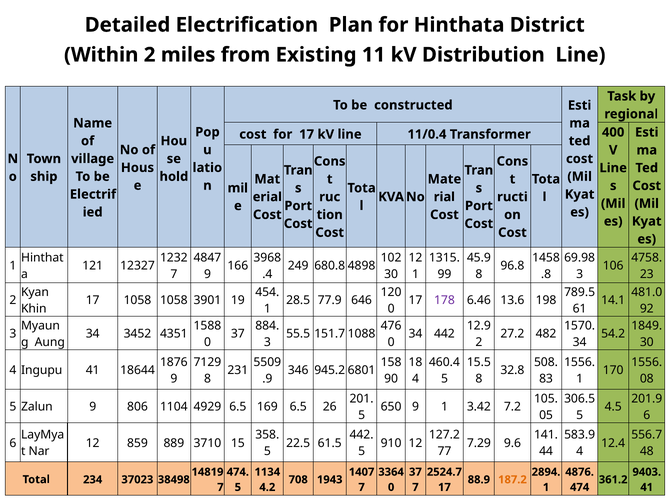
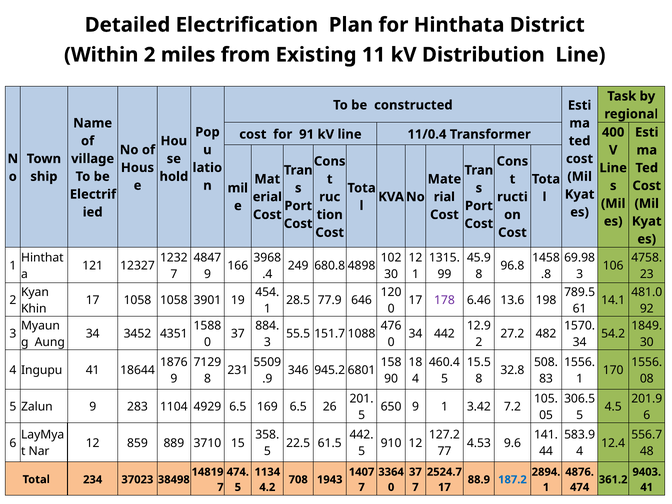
for 17: 17 -> 91
806: 806 -> 283
7.29: 7.29 -> 4.53
187.2 colour: orange -> blue
